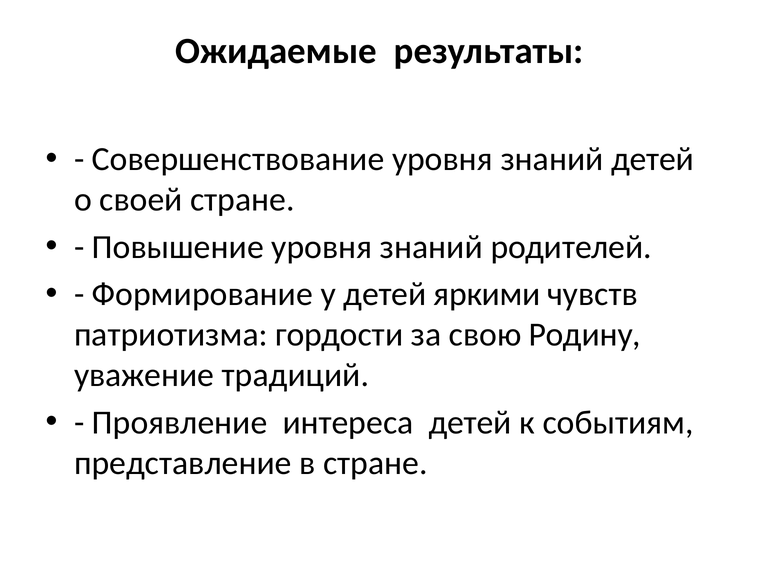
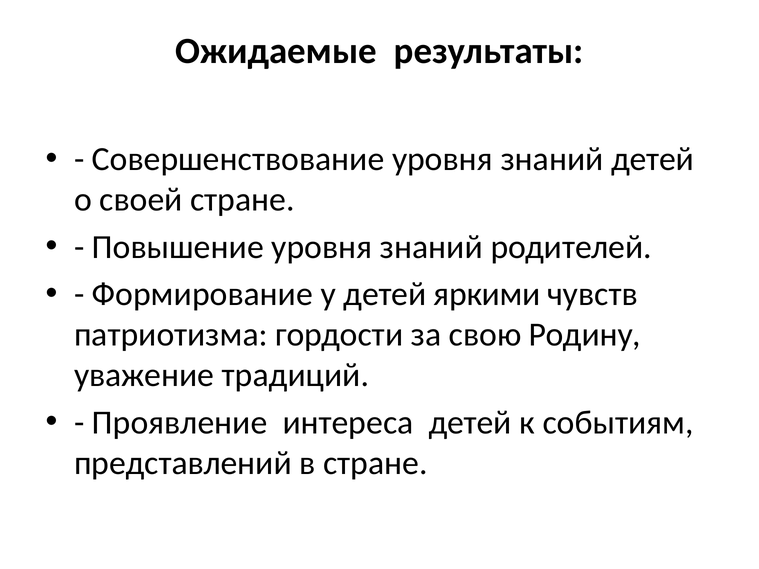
представление: представление -> представлений
